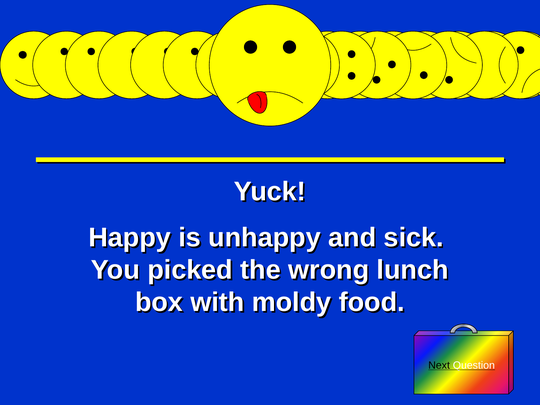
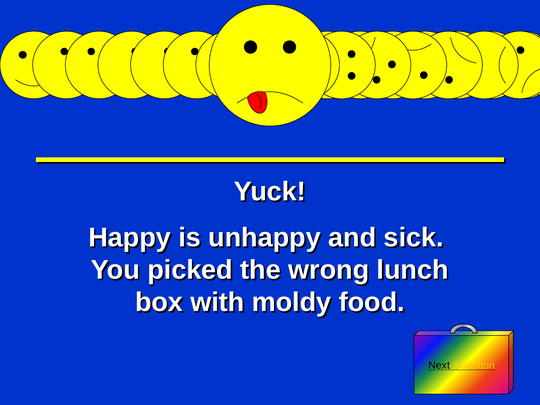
Question colour: white -> yellow
